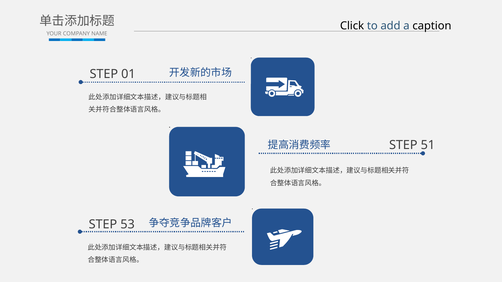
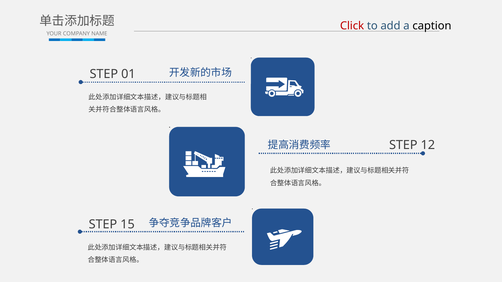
Click colour: black -> red
51: 51 -> 12
53: 53 -> 15
